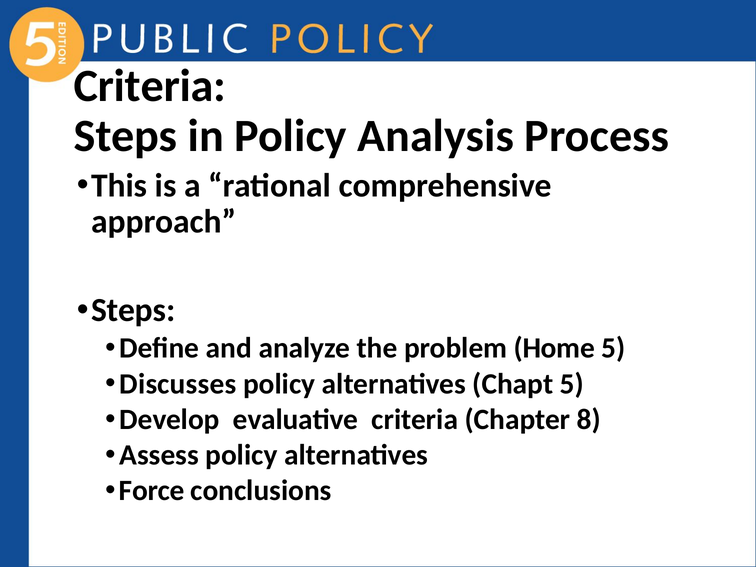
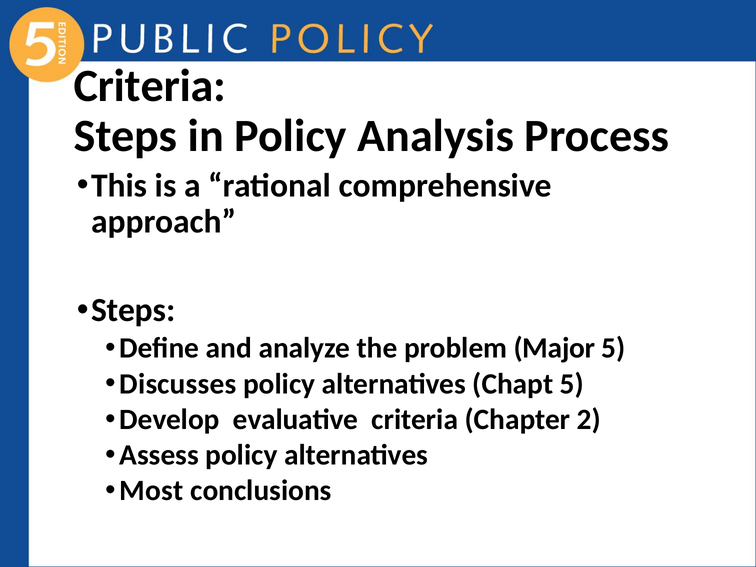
Home: Home -> Major
8: 8 -> 2
Force: Force -> Most
